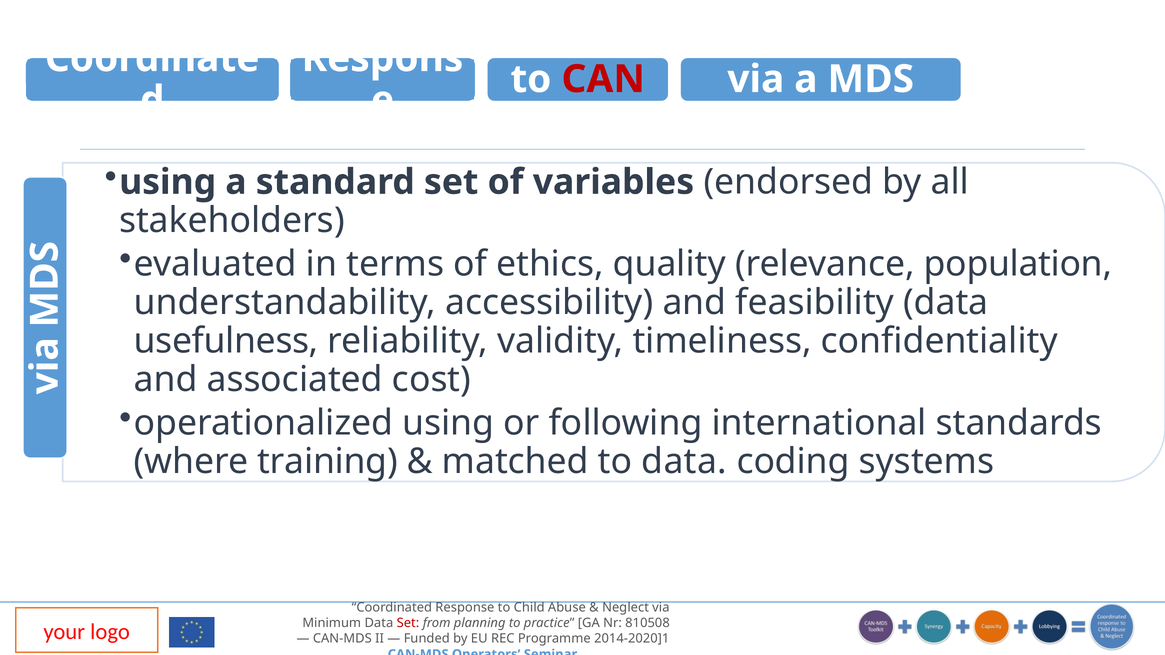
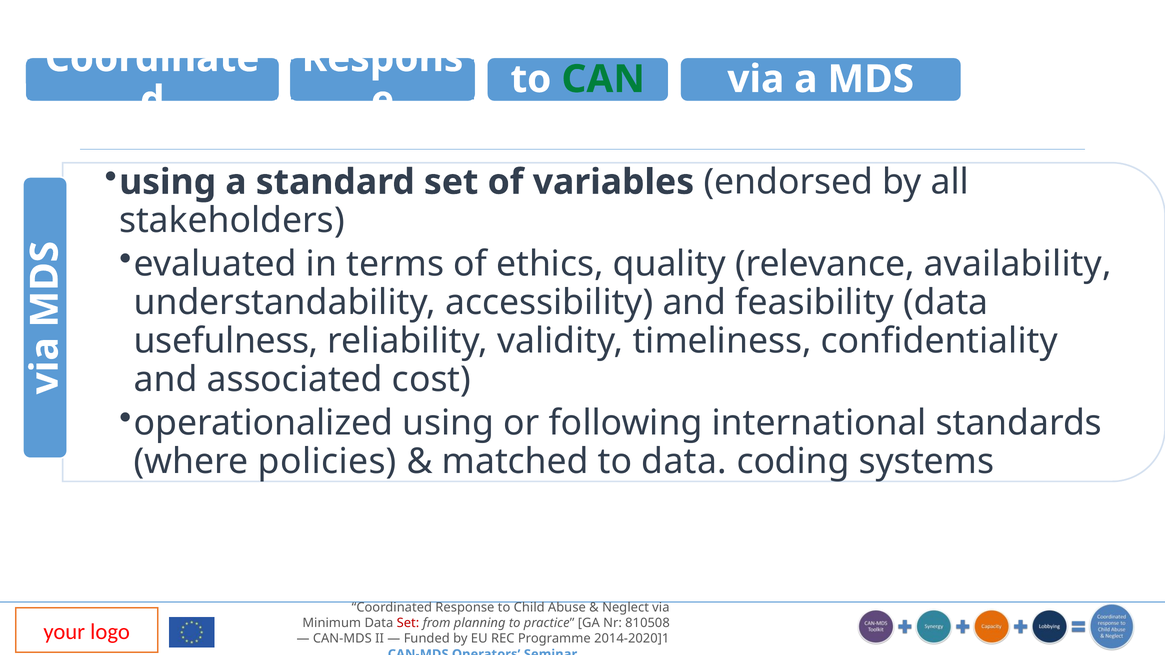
CAN colour: red -> green
population: population -> availability
training: training -> policies
